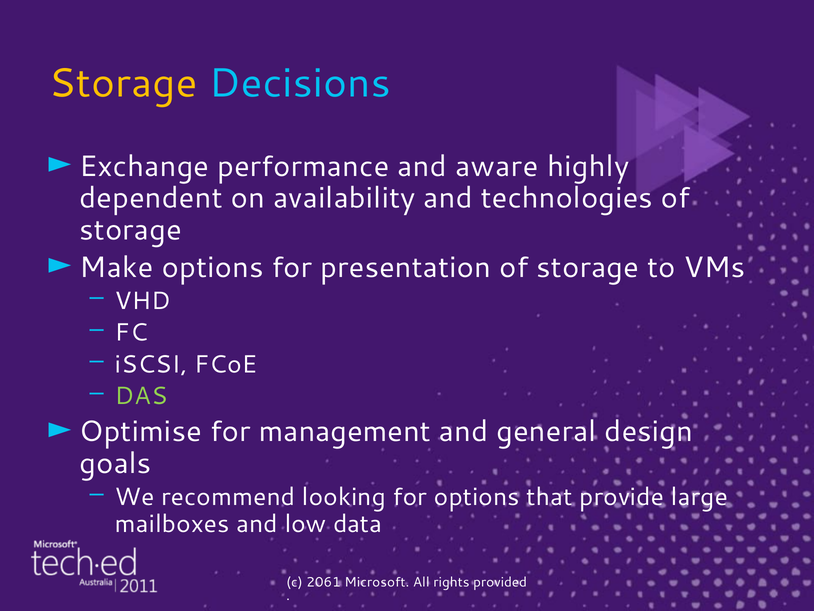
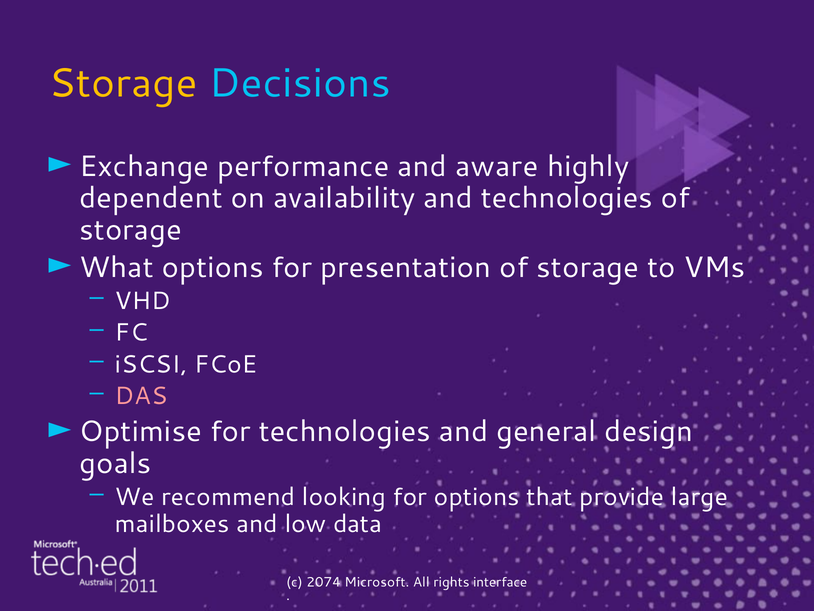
Make: Make -> What
DAS colour: light green -> pink
for management: management -> technologies
2061: 2061 -> 2074
provided: provided -> interface
